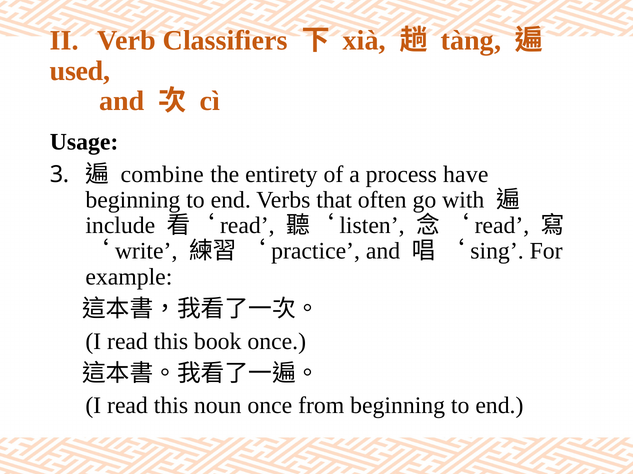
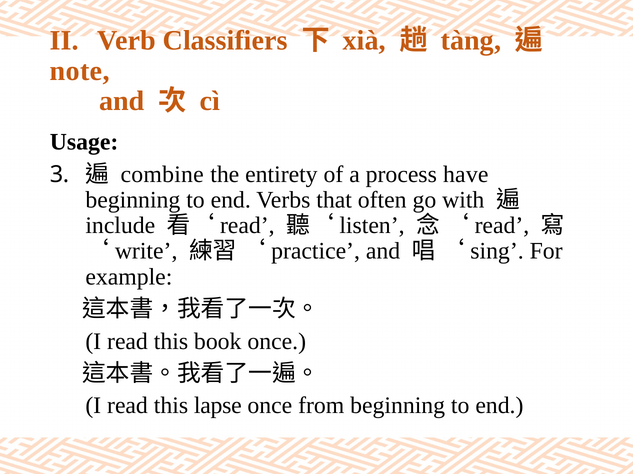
used: used -> note
noun: noun -> lapse
